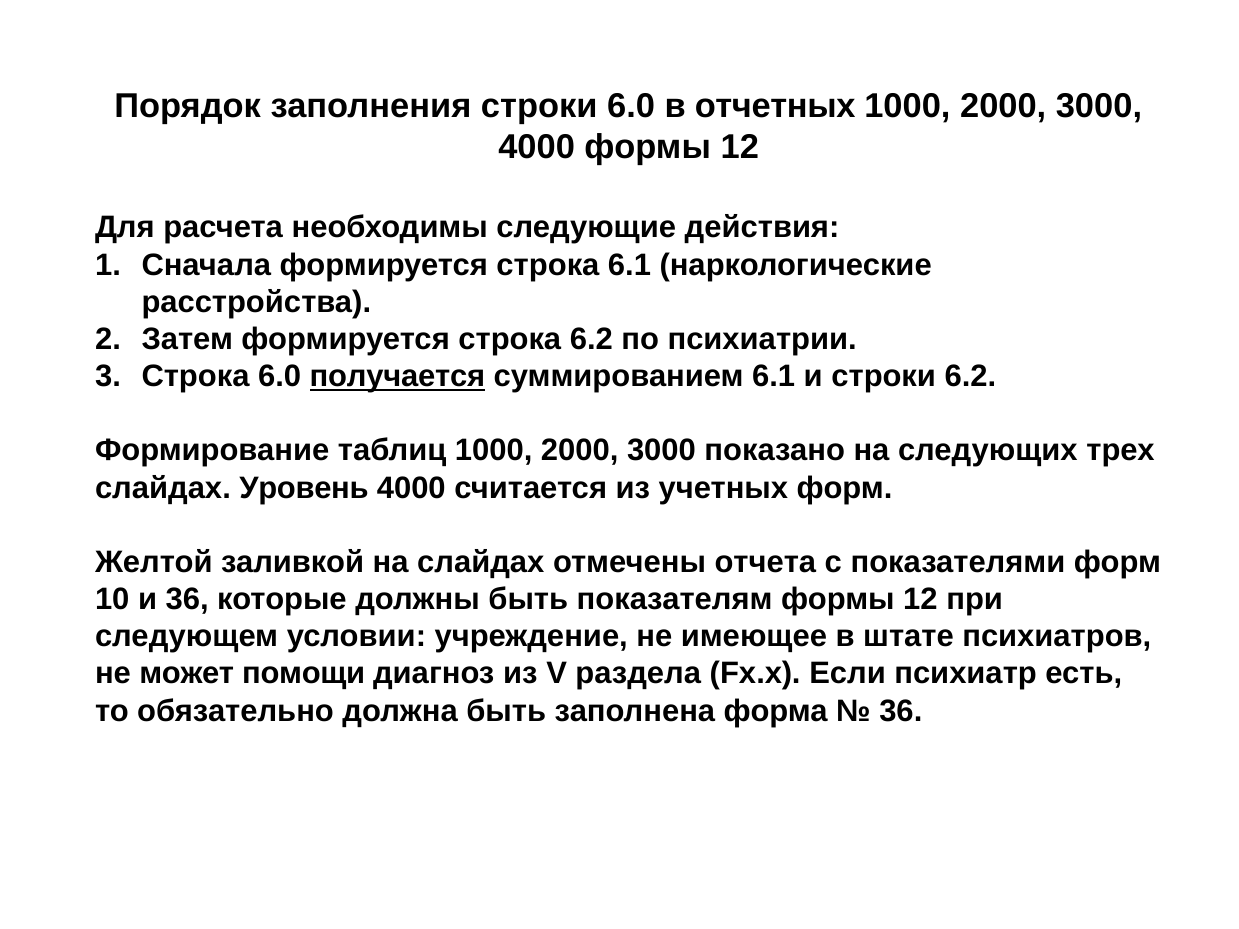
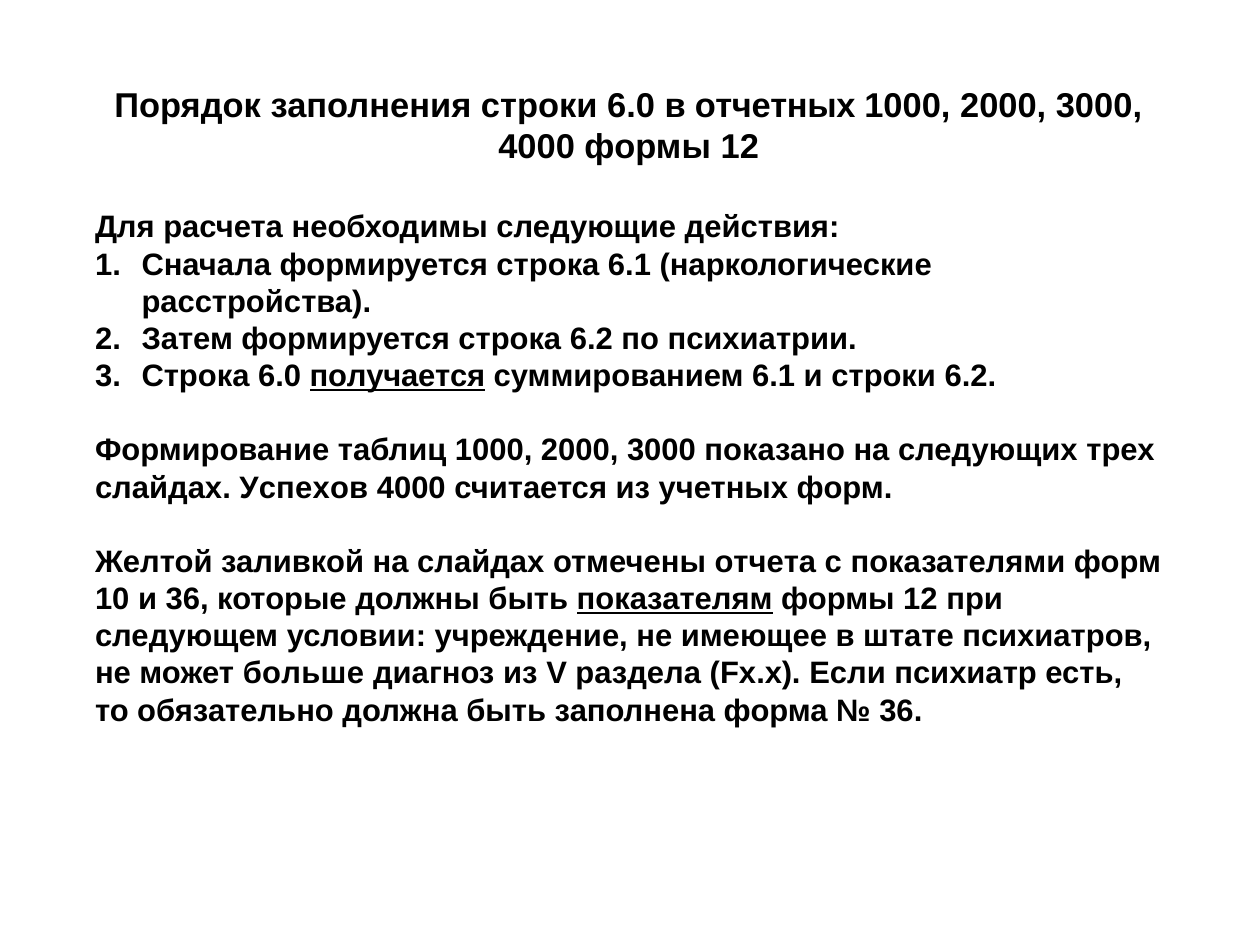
Уровень: Уровень -> Успехов
показателям underline: none -> present
помощи: помощи -> больше
